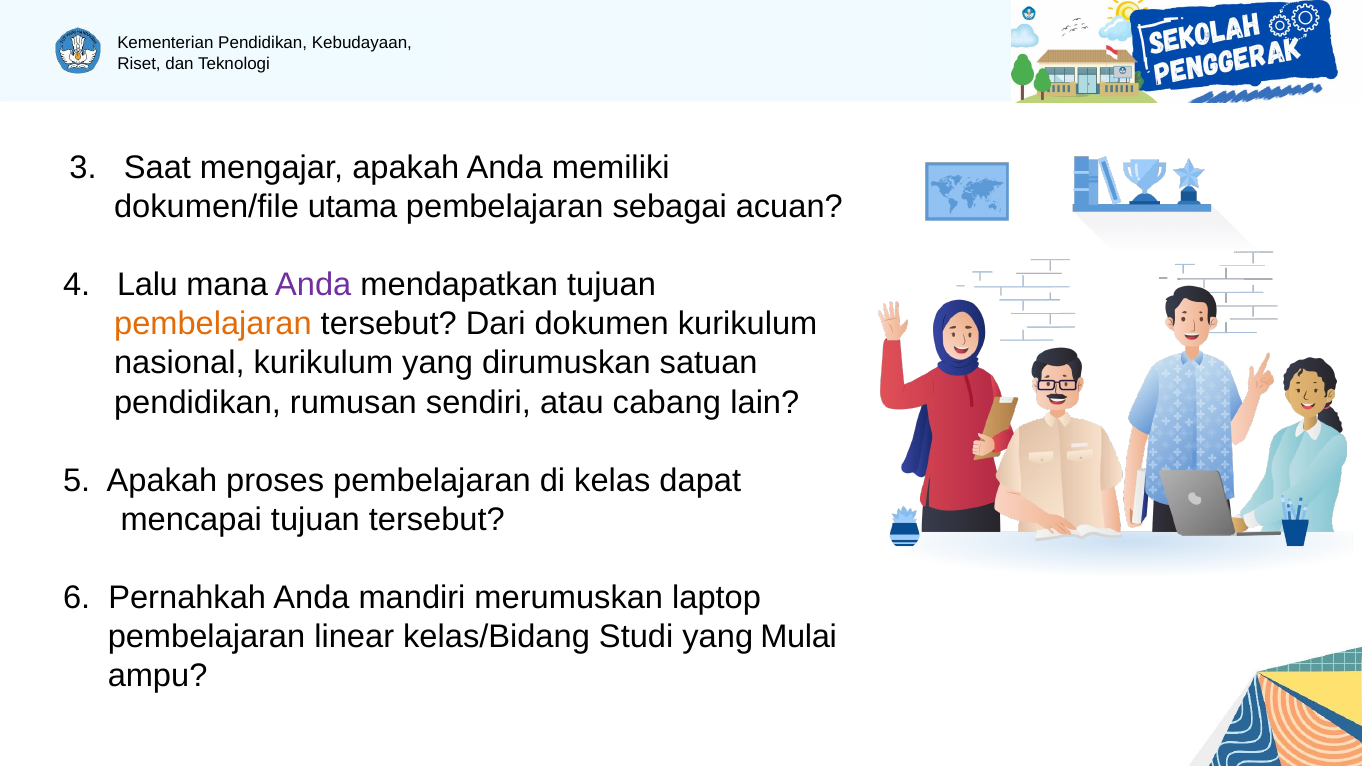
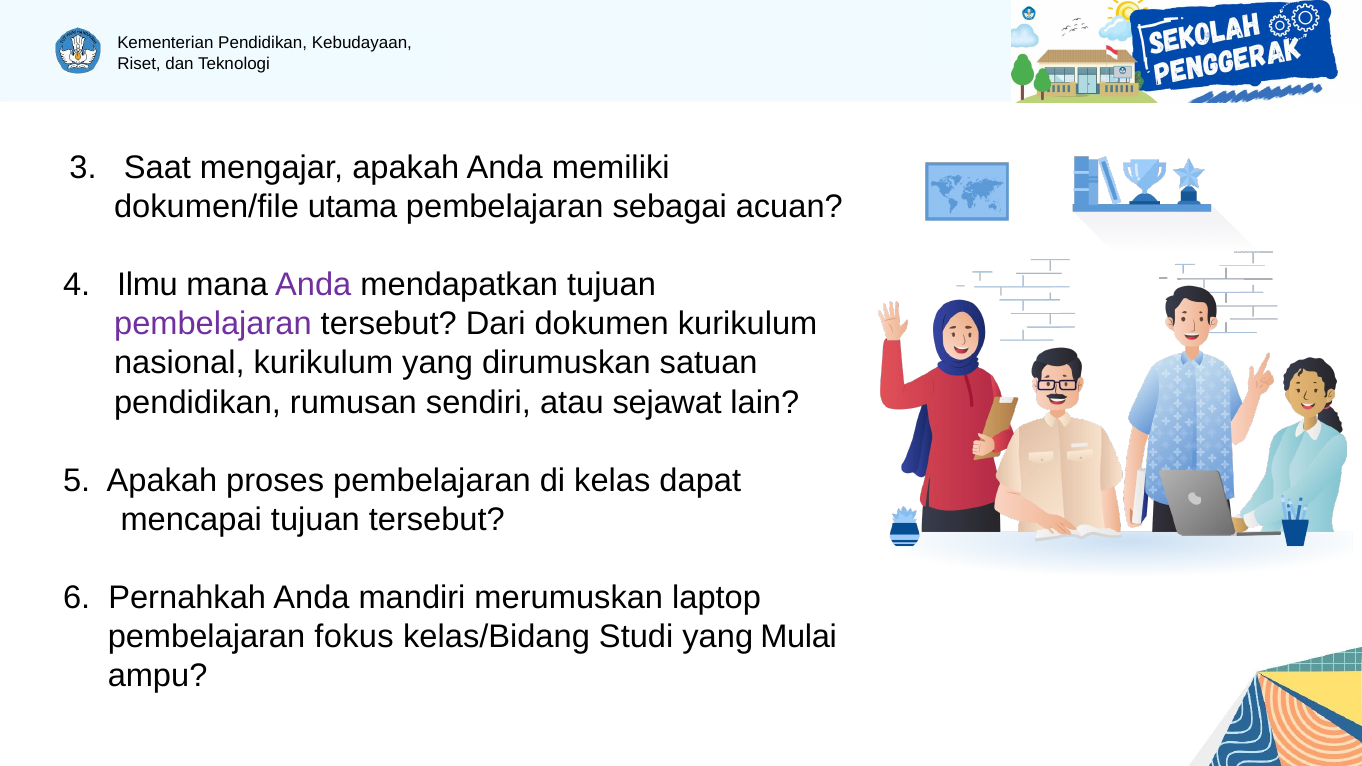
Lalu: Lalu -> Ilmu
pembelajaran at (213, 324) colour: orange -> purple
cabang: cabang -> sejawat
linear: linear -> fokus
